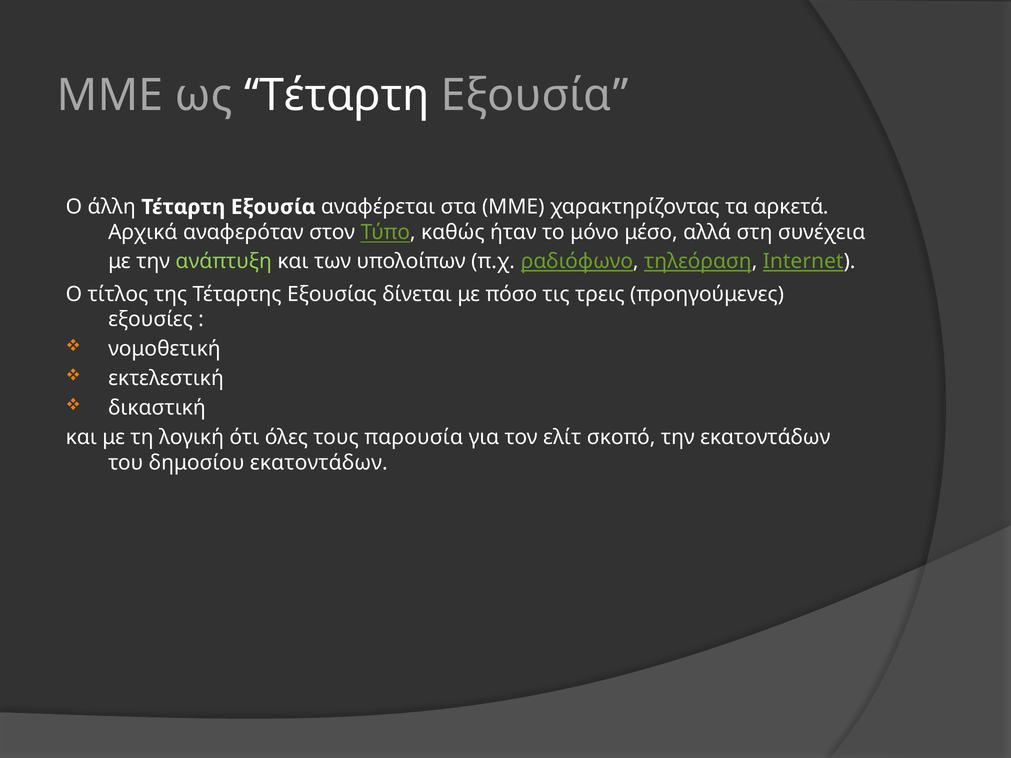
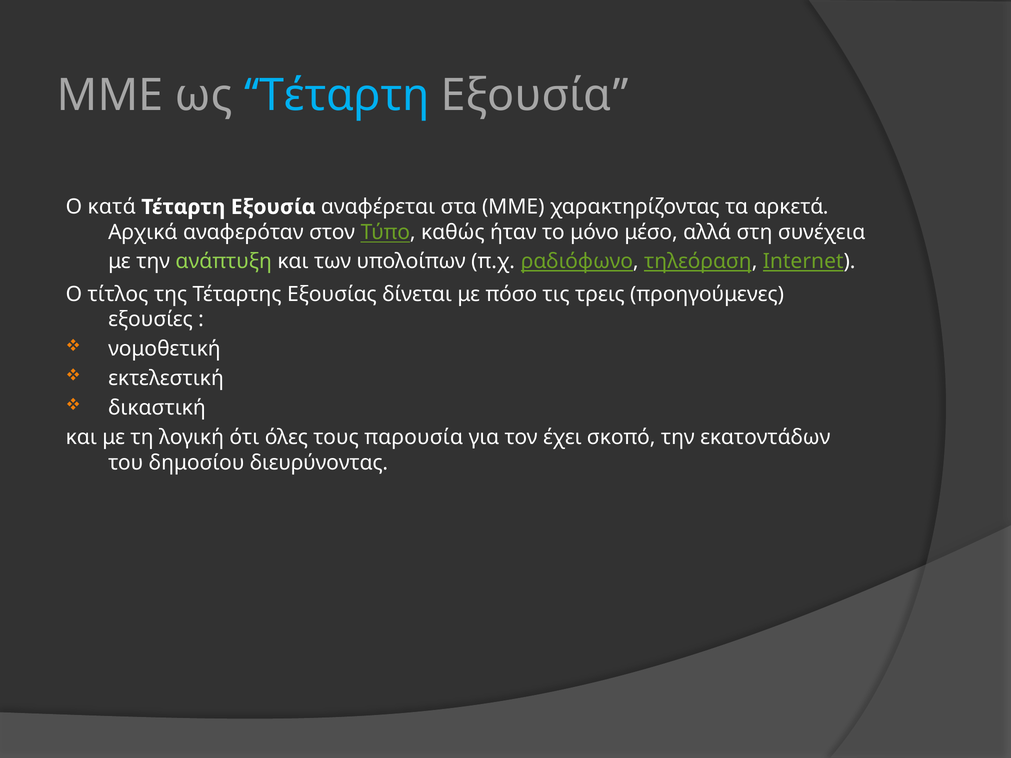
Τέταρτη at (337, 96) colour: white -> light blue
άλλη: άλλη -> κατά
ελίτ: ελίτ -> έχει
δημοσίου εκατοντάδων: εκατοντάδων -> διευρύνοντας
